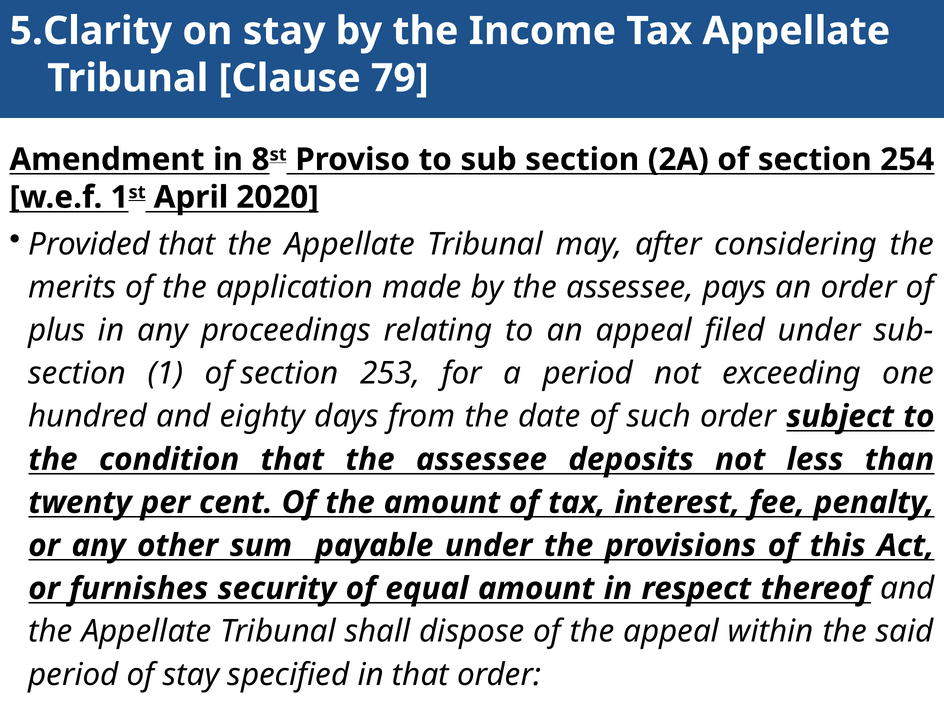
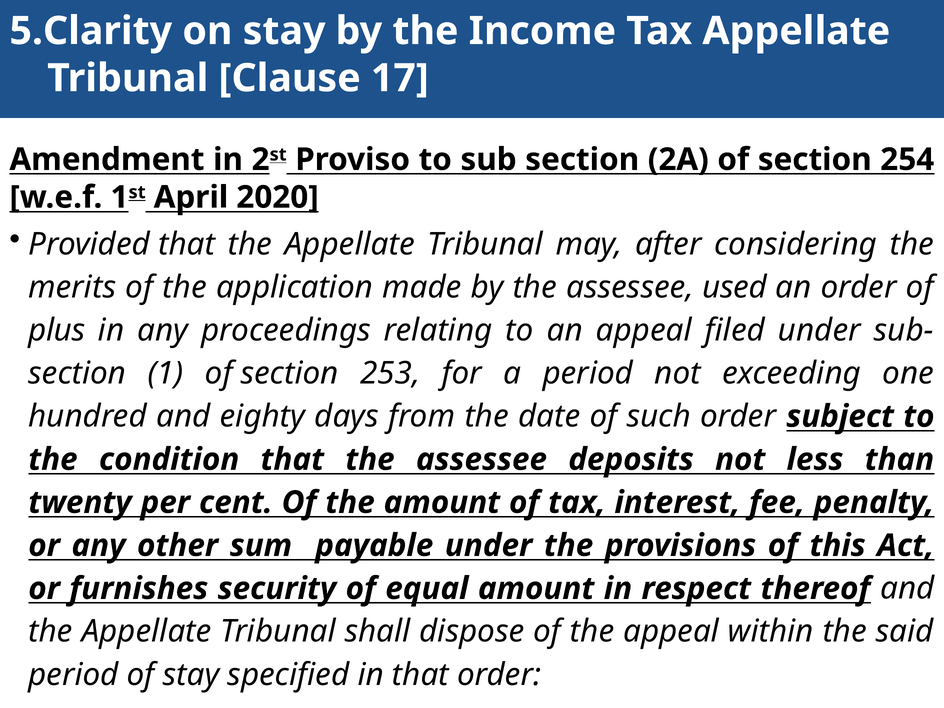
79: 79 -> 17
8: 8 -> 2
pays: pays -> used
